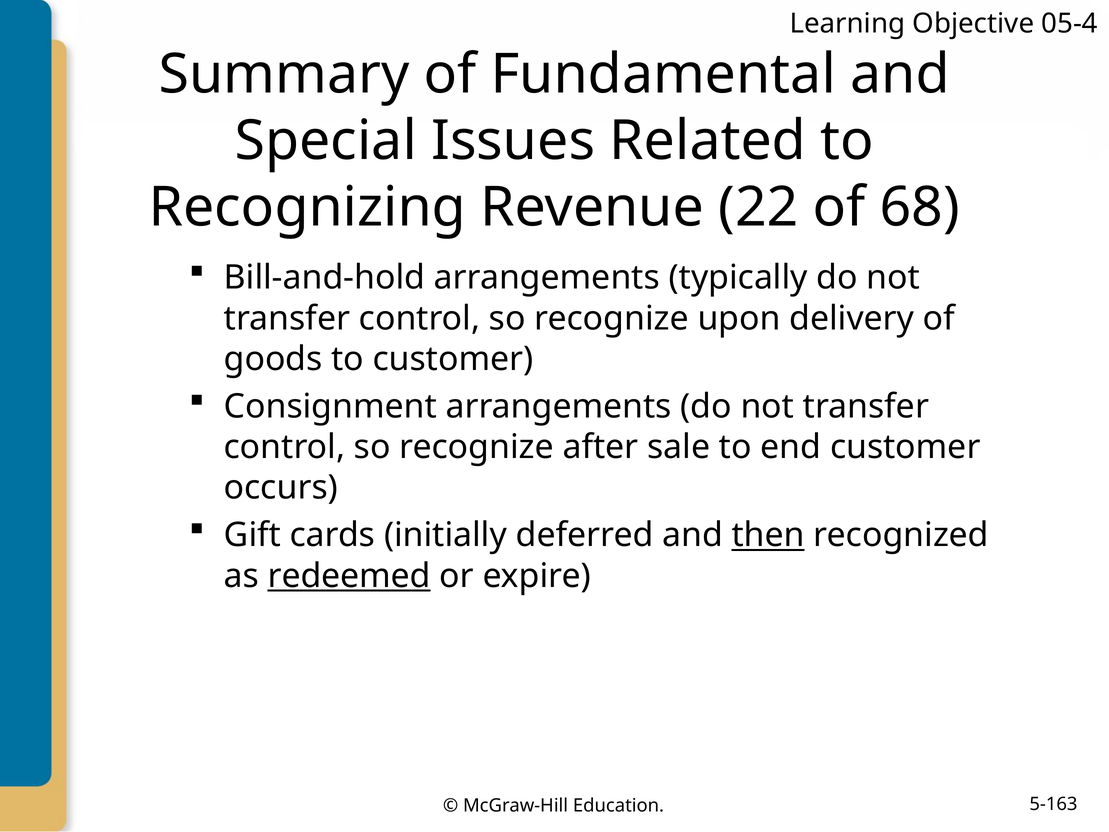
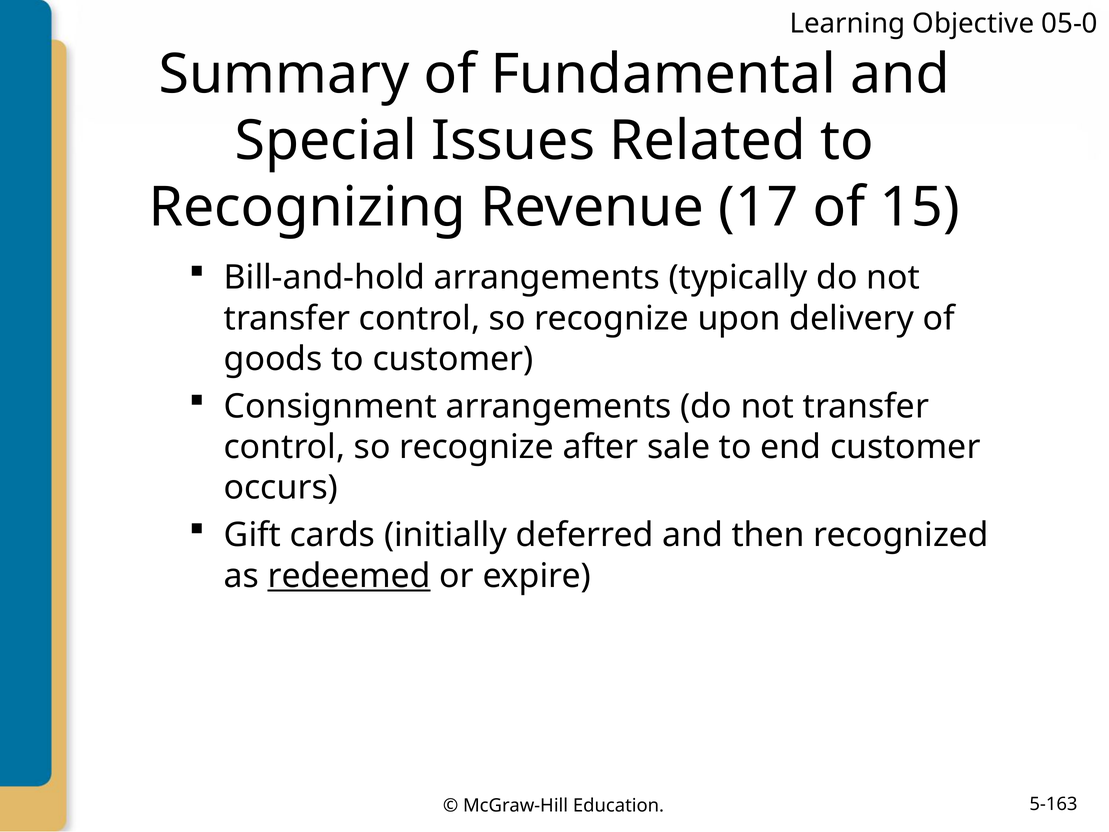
05-4: 05-4 -> 05-0
22: 22 -> 17
68: 68 -> 15
then underline: present -> none
